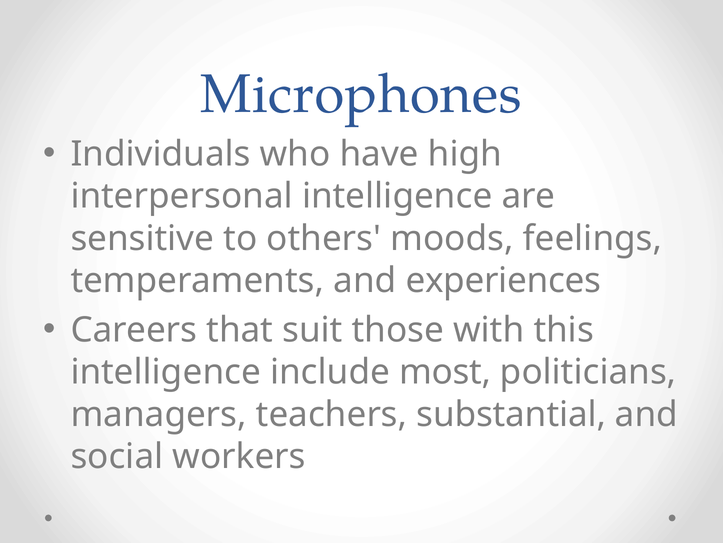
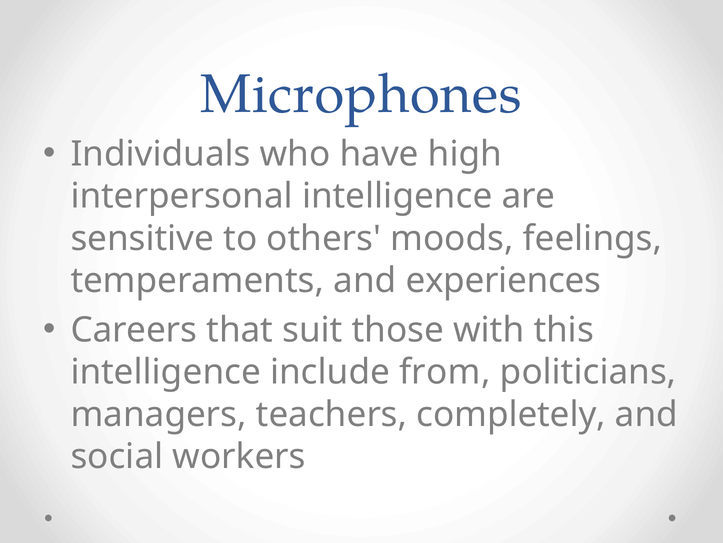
most: most -> from
substantial: substantial -> completely
